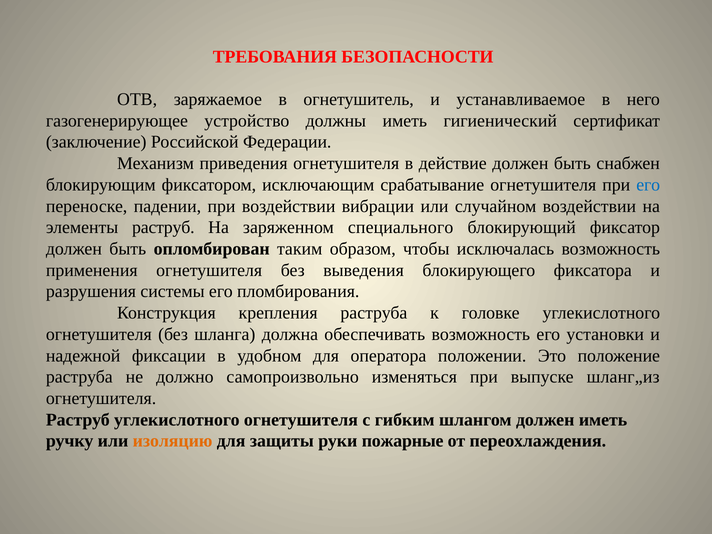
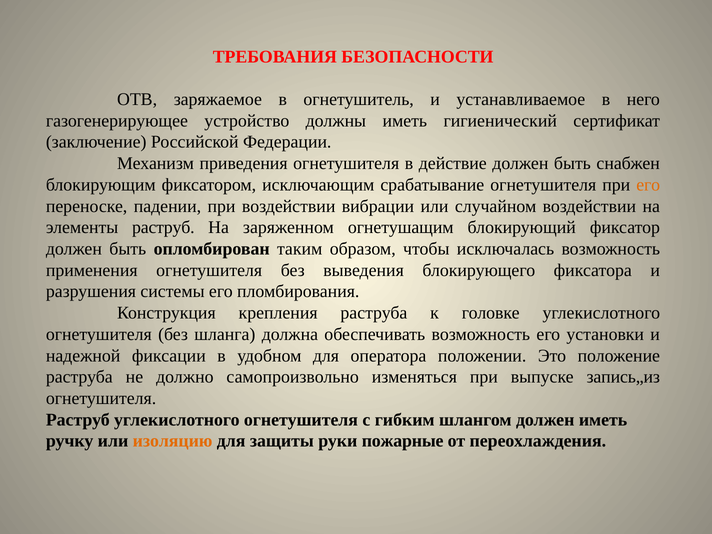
его at (648, 185) colour: blue -> orange
специального: специального -> огнетушащим
шланг„из: шланг„из -> запись„из
